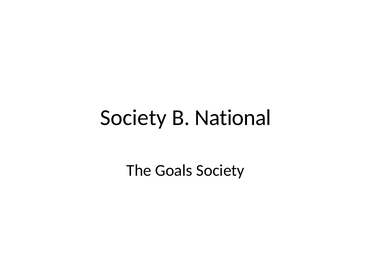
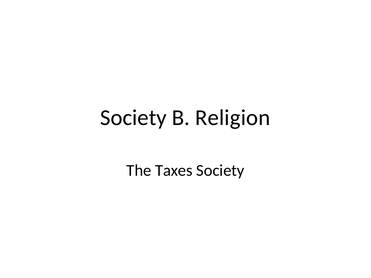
National: National -> Religion
Goals: Goals -> Taxes
